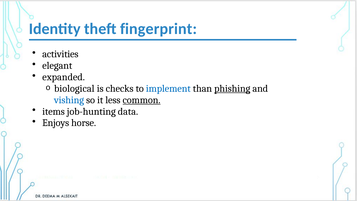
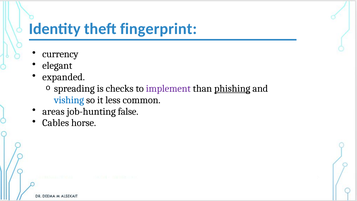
activities: activities -> currency
biological: biological -> spreading
implement colour: blue -> purple
common underline: present -> none
items: items -> areas
data: data -> false
Enjoys: Enjoys -> Cables
